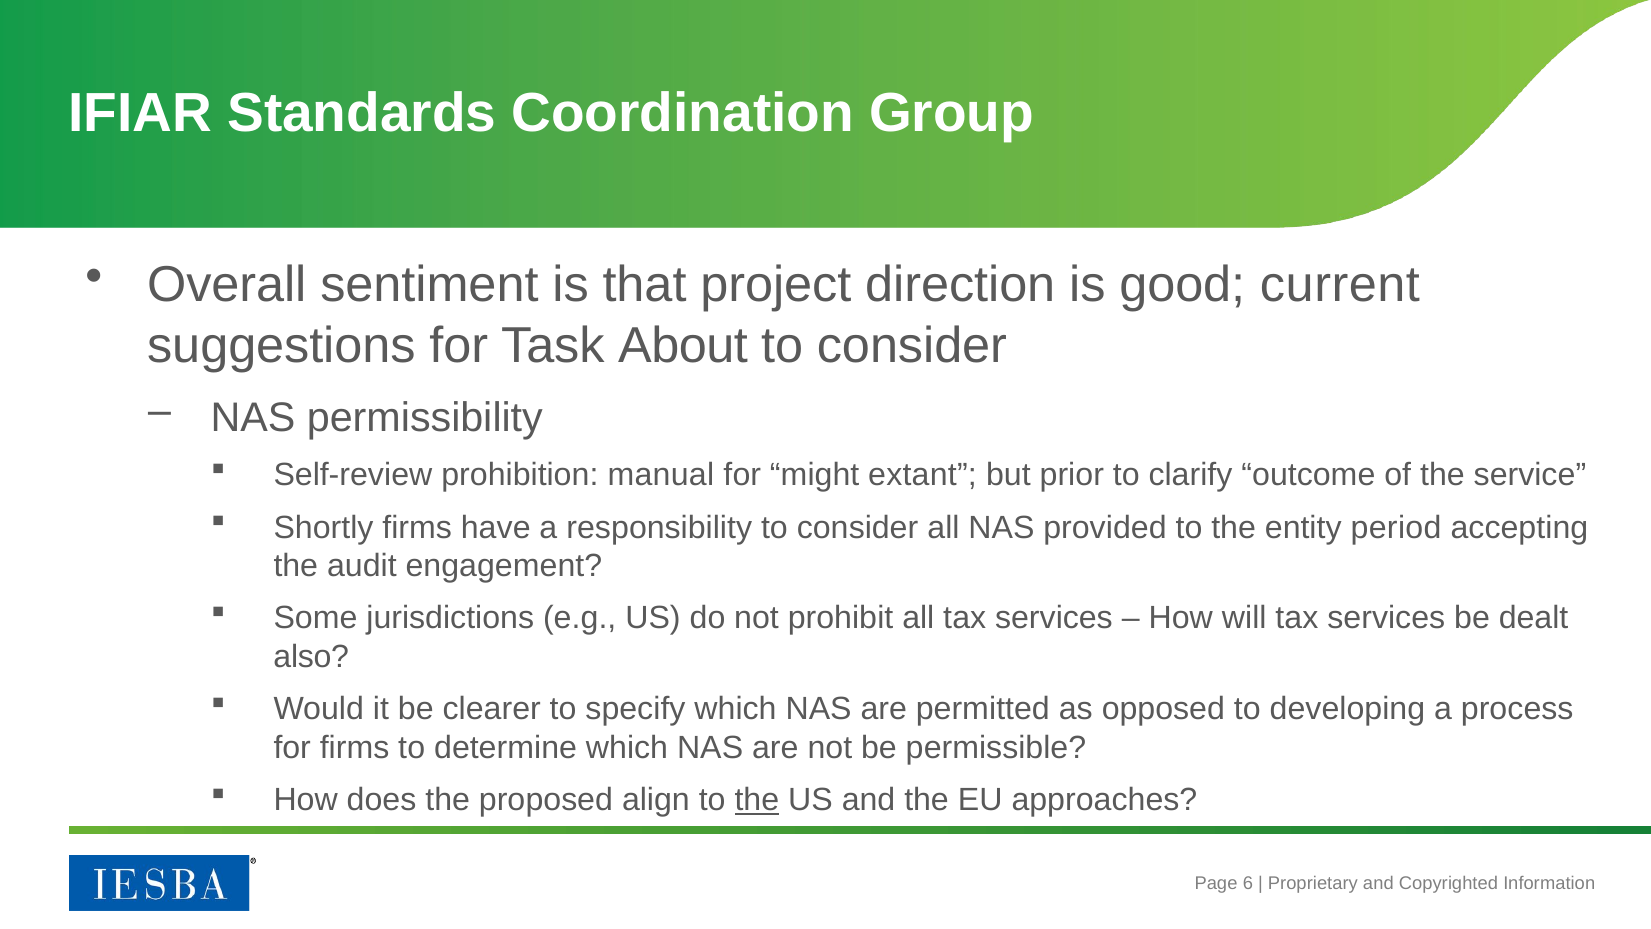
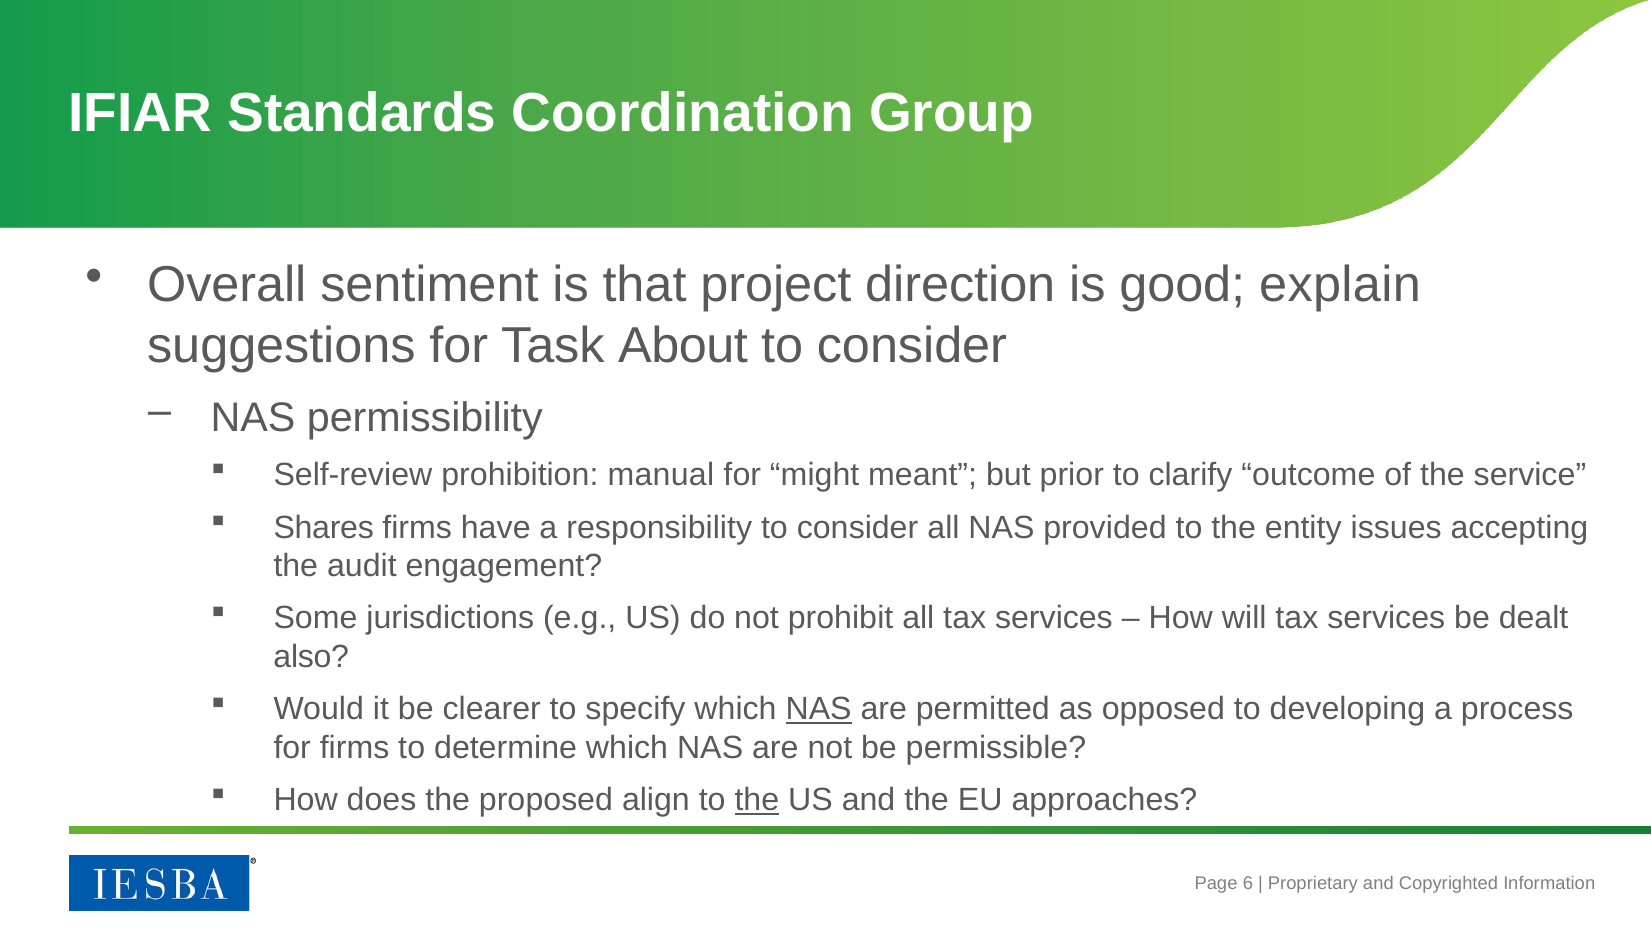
current: current -> explain
extant: extant -> meant
Shortly: Shortly -> Shares
period: period -> issues
NAS at (819, 709) underline: none -> present
